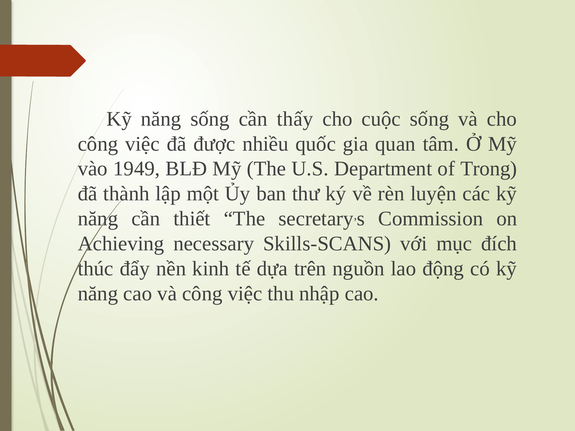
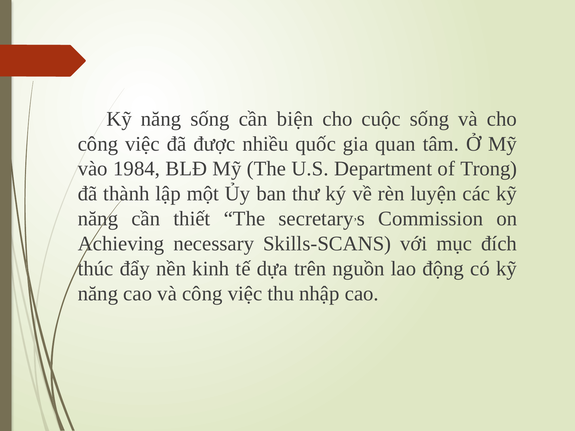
thấy: thấy -> biện
1949: 1949 -> 1984
